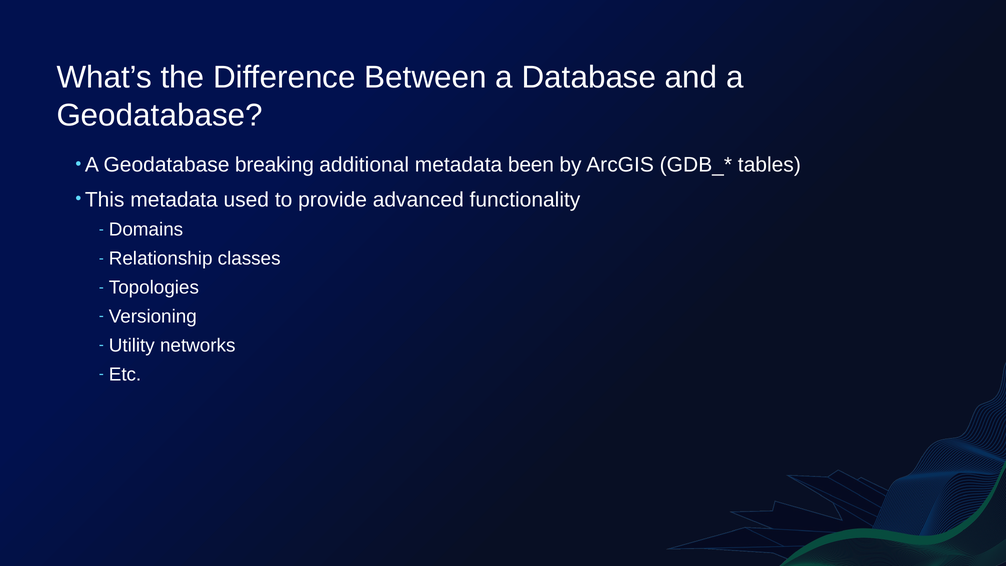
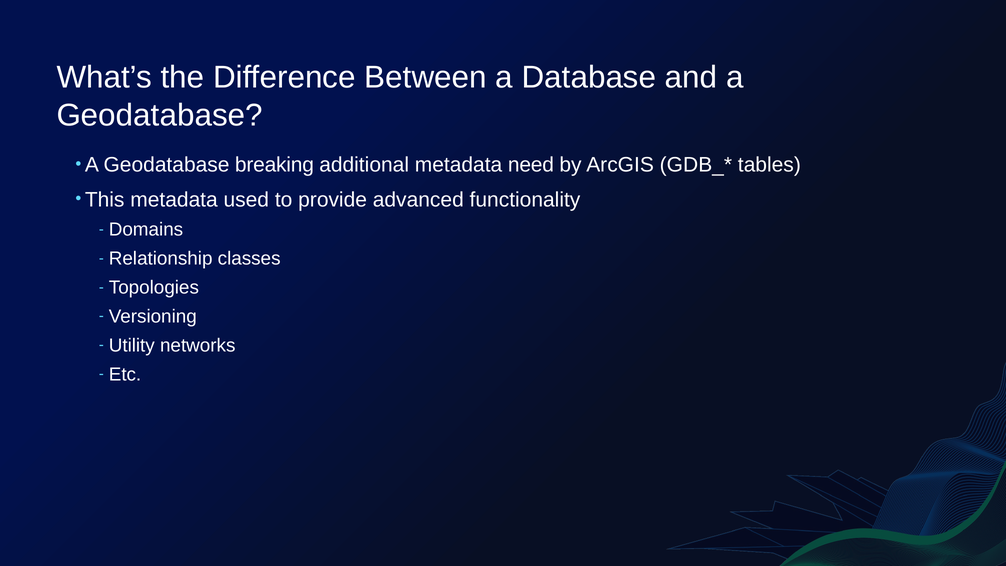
been: been -> need
